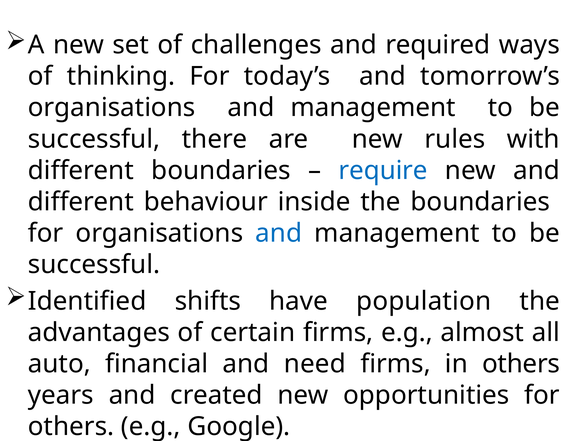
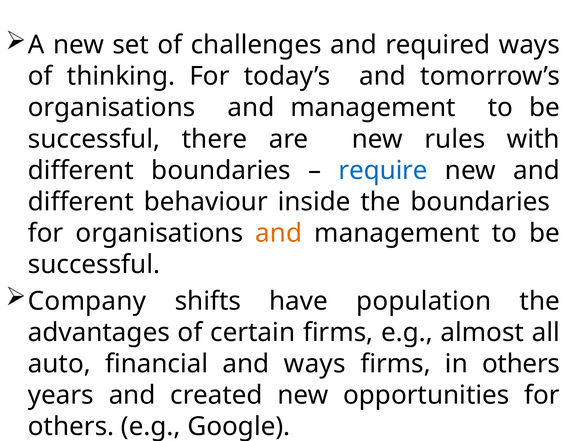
and at (279, 233) colour: blue -> orange
Identified: Identified -> Company
and need: need -> ways
